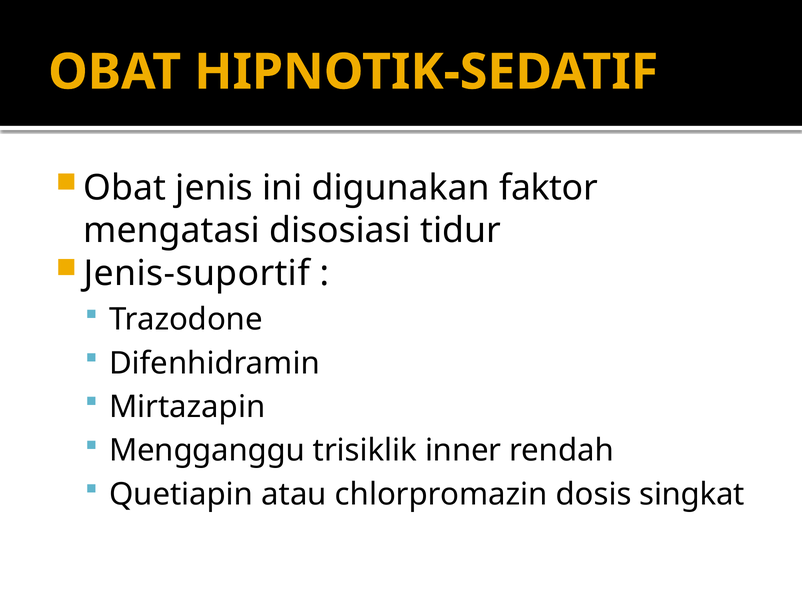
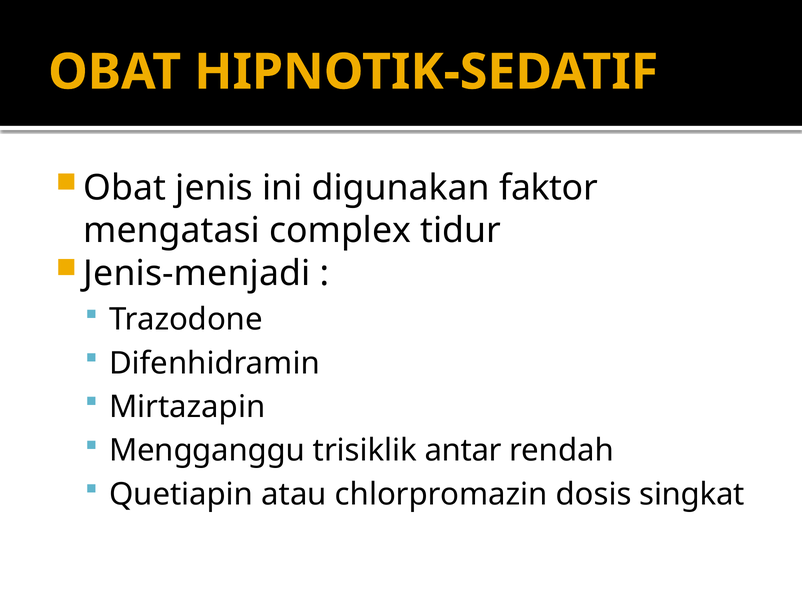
disosiasi: disosiasi -> complex
Jenis-suportif: Jenis-suportif -> Jenis-menjadi
inner: inner -> antar
